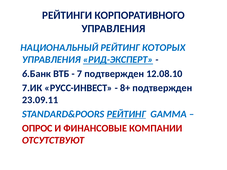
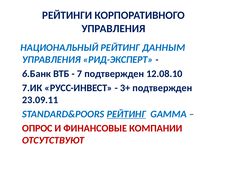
КОТОРЫХ: КОТОРЫХ -> ДАННЫМ
РИД-ЭКСПЕРТ underline: present -> none
8+: 8+ -> 3+
